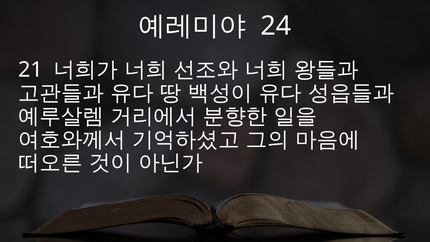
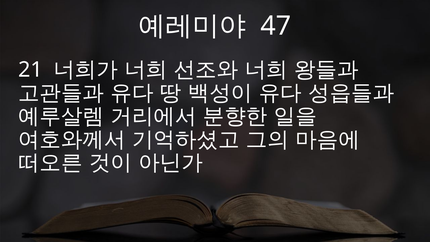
24: 24 -> 47
